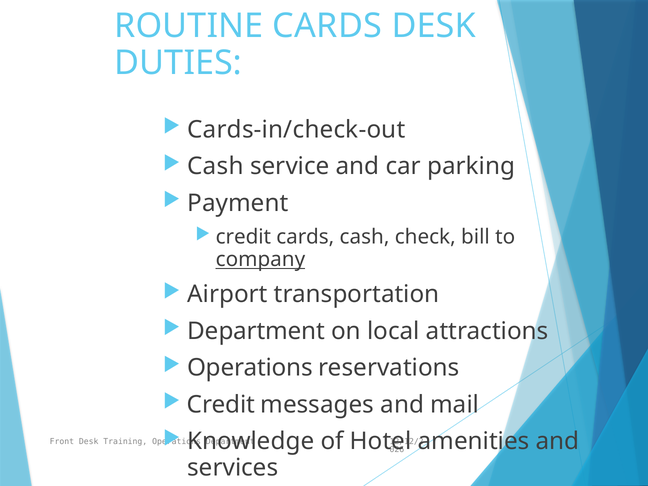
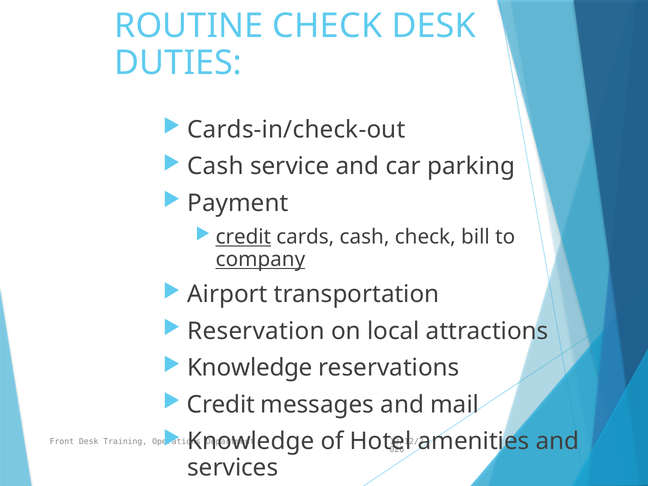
ROUTINE CARDS: CARDS -> CHECK
credit at (243, 237) underline: none -> present
Department at (256, 331): Department -> Reservation
Operations at (250, 368): Operations -> Knowledge
